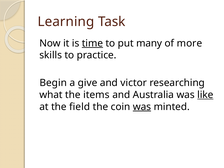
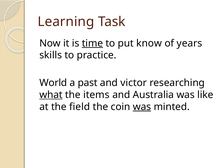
many: many -> know
more: more -> years
Begin: Begin -> World
give: give -> past
what underline: none -> present
like underline: present -> none
